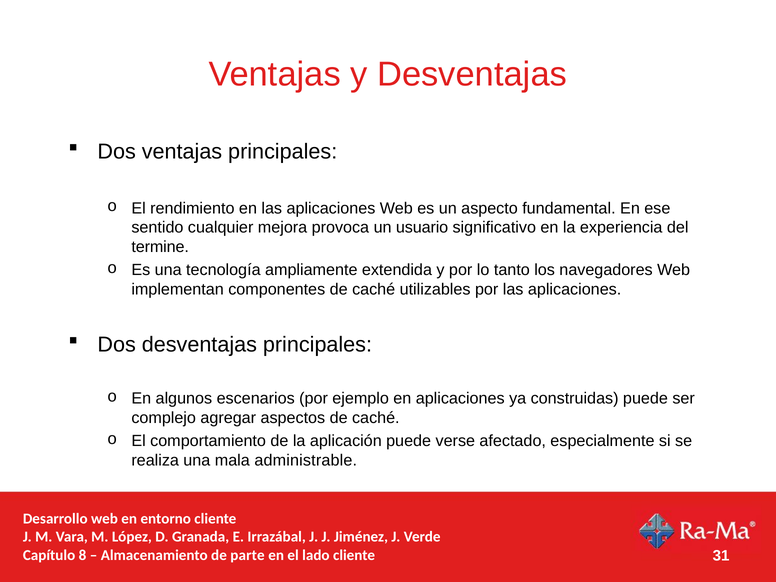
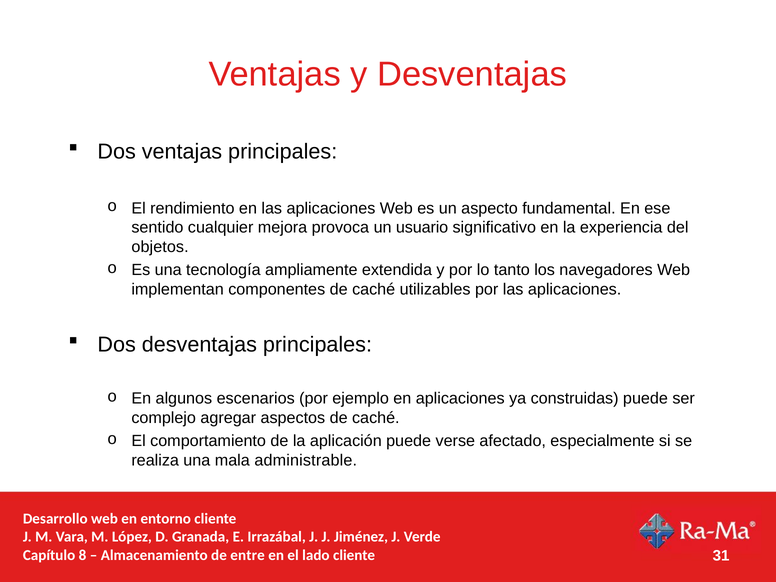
termine: termine -> objetos
parte: parte -> entre
